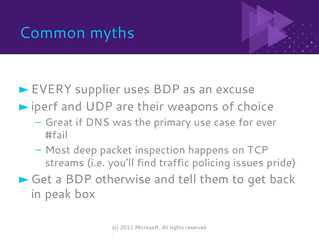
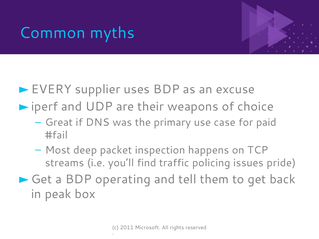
ever: ever -> paid
otherwise: otherwise -> operating
